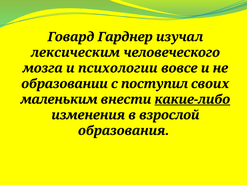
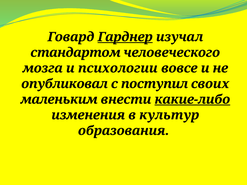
Гарднер underline: none -> present
лексическим: лексическим -> стандартом
образовании: образовании -> опубликовал
взрослой: взрослой -> культур
